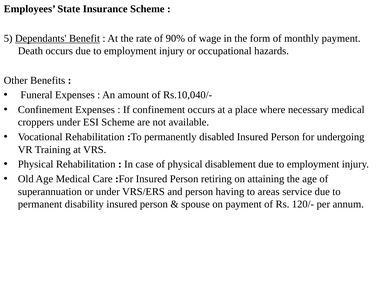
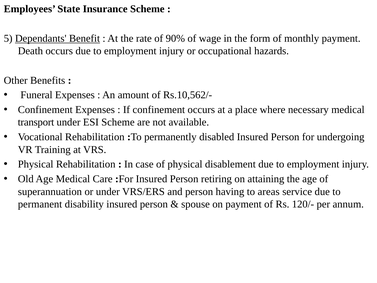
Rs.10,040/-: Rs.10,040/- -> Rs.10,562/-
croppers: croppers -> transport
